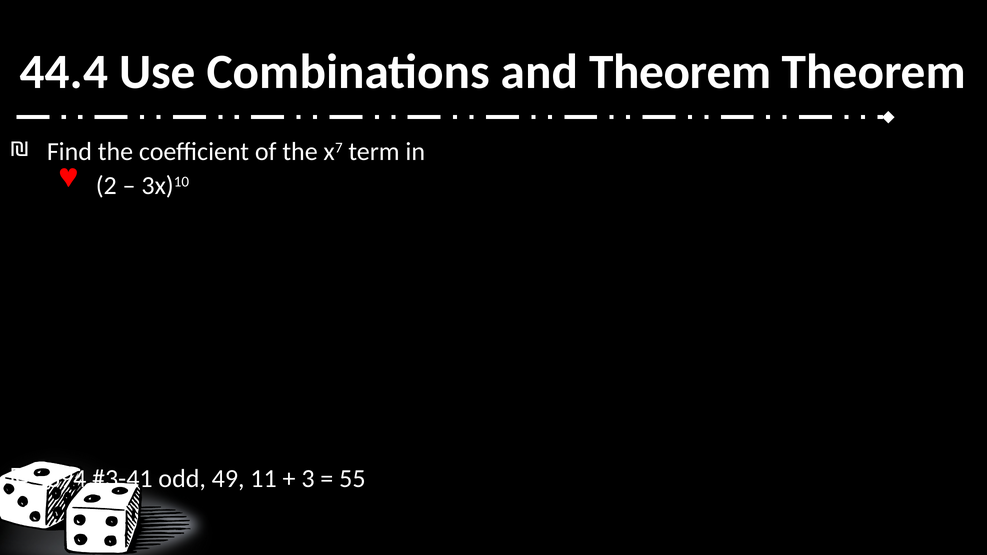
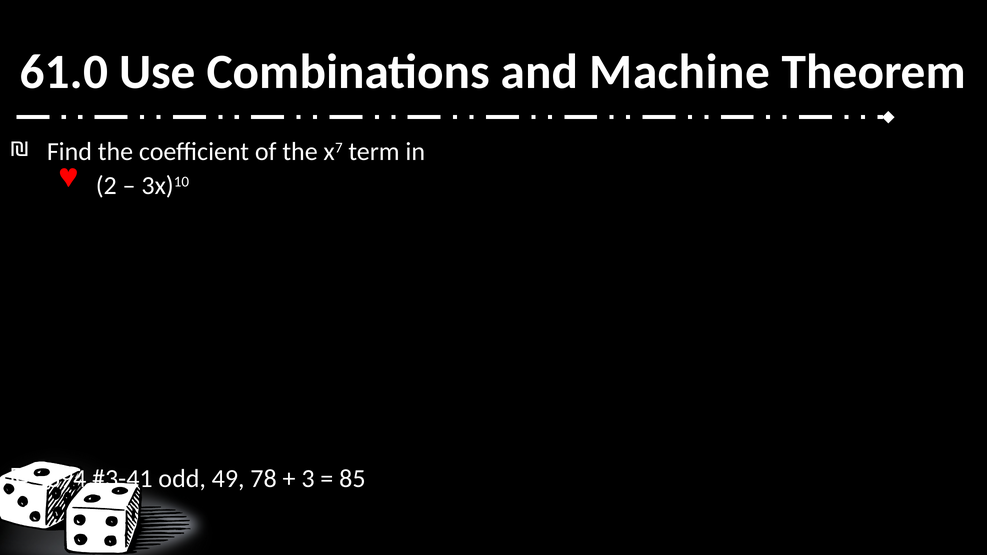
44.4: 44.4 -> 61.0
and Theorem: Theorem -> Machine
11: 11 -> 78
55: 55 -> 85
